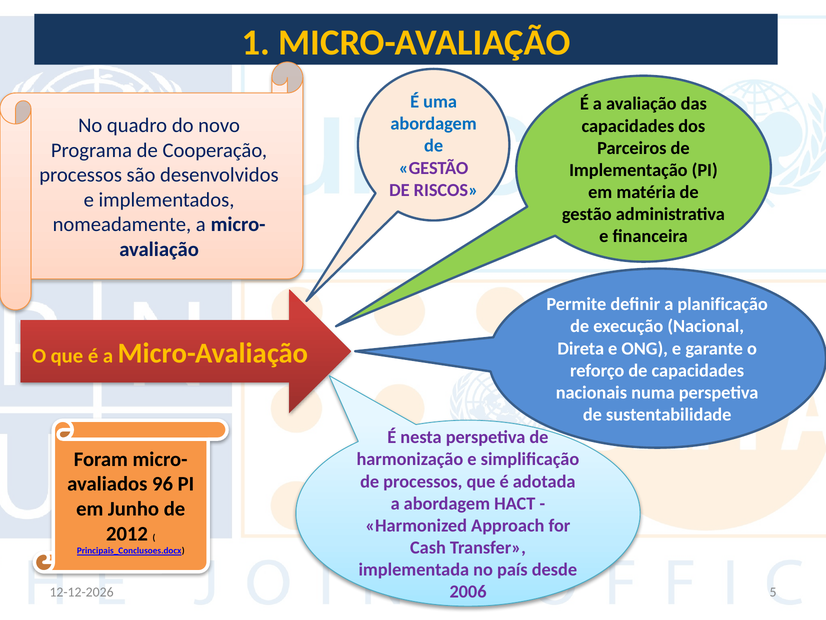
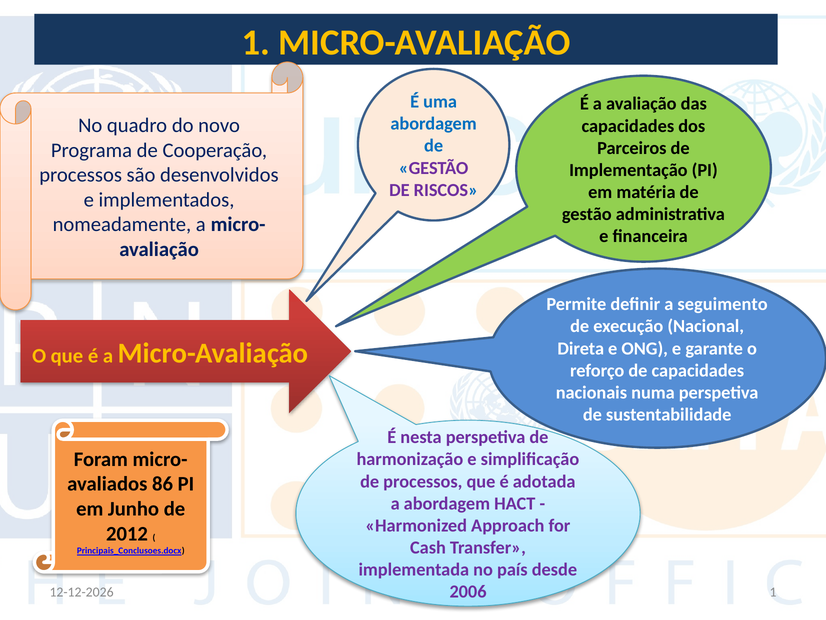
planificação: planificação -> seguimento
96: 96 -> 86
5 at (773, 591): 5 -> 1
